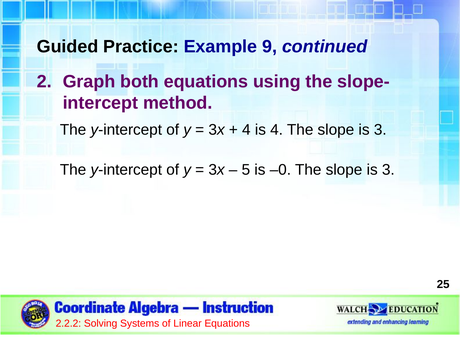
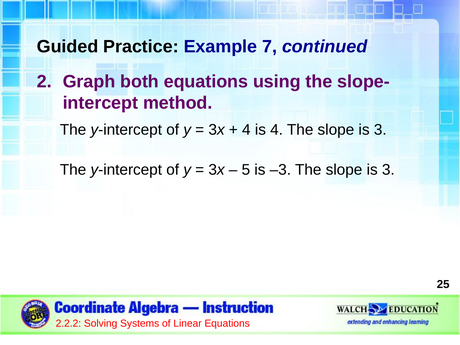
9: 9 -> 7
–0: –0 -> –3
